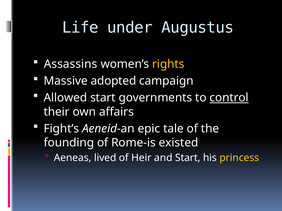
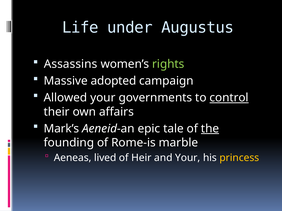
rights colour: yellow -> light green
Allowed start: start -> your
Fight’s: Fight’s -> Mark’s
the underline: none -> present
existed: existed -> marble
and Start: Start -> Your
